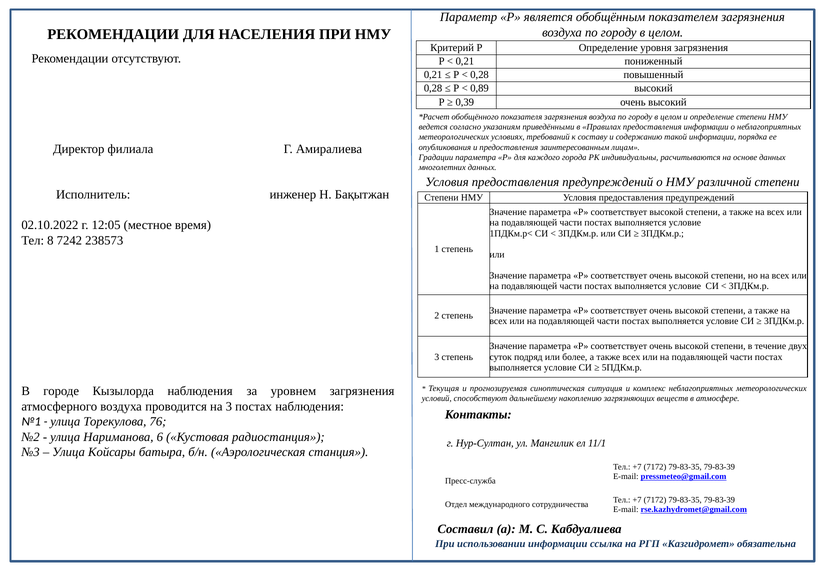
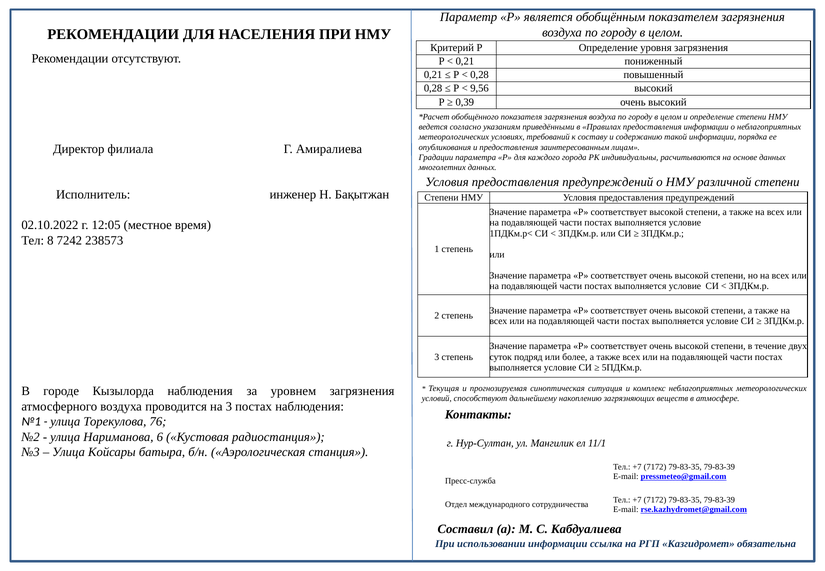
0,89: 0,89 -> 9,56
